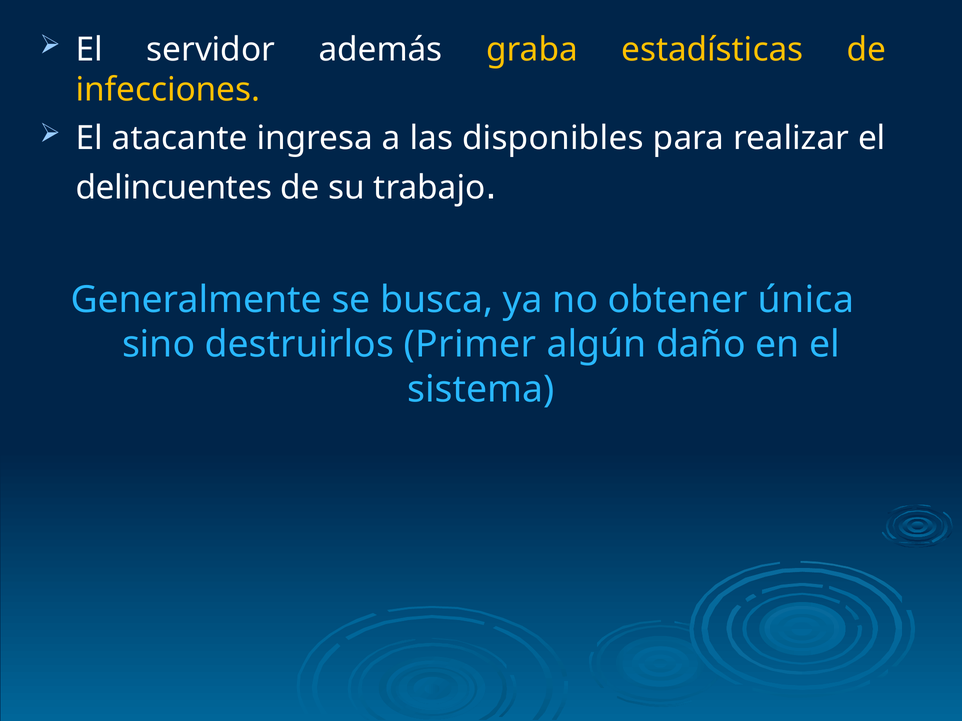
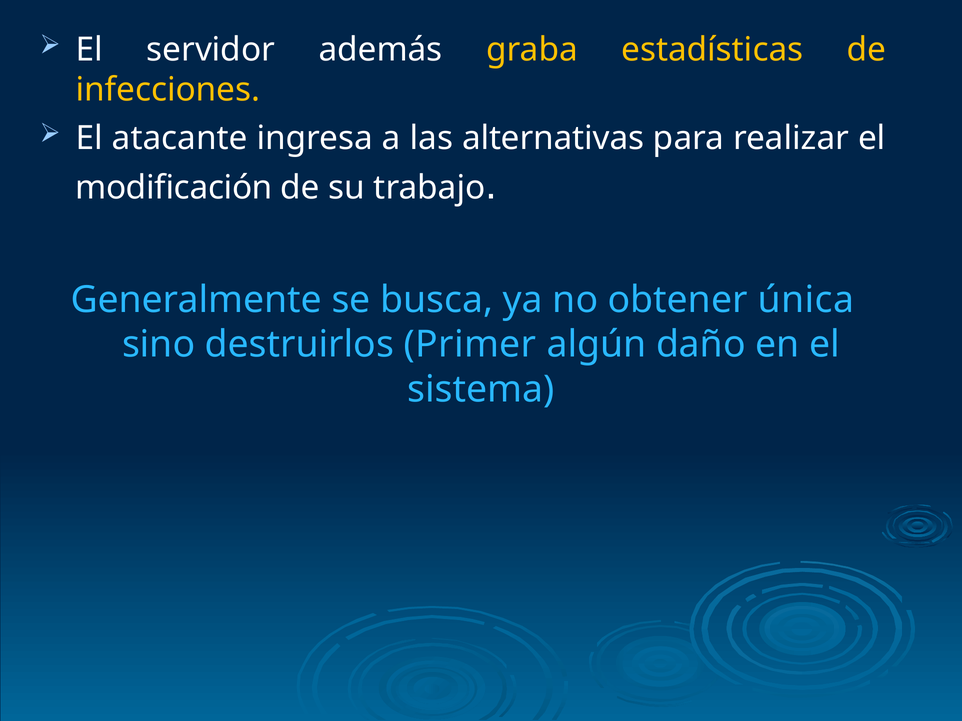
disponibles: disponibles -> alternativas
delincuentes: delincuentes -> modificación
